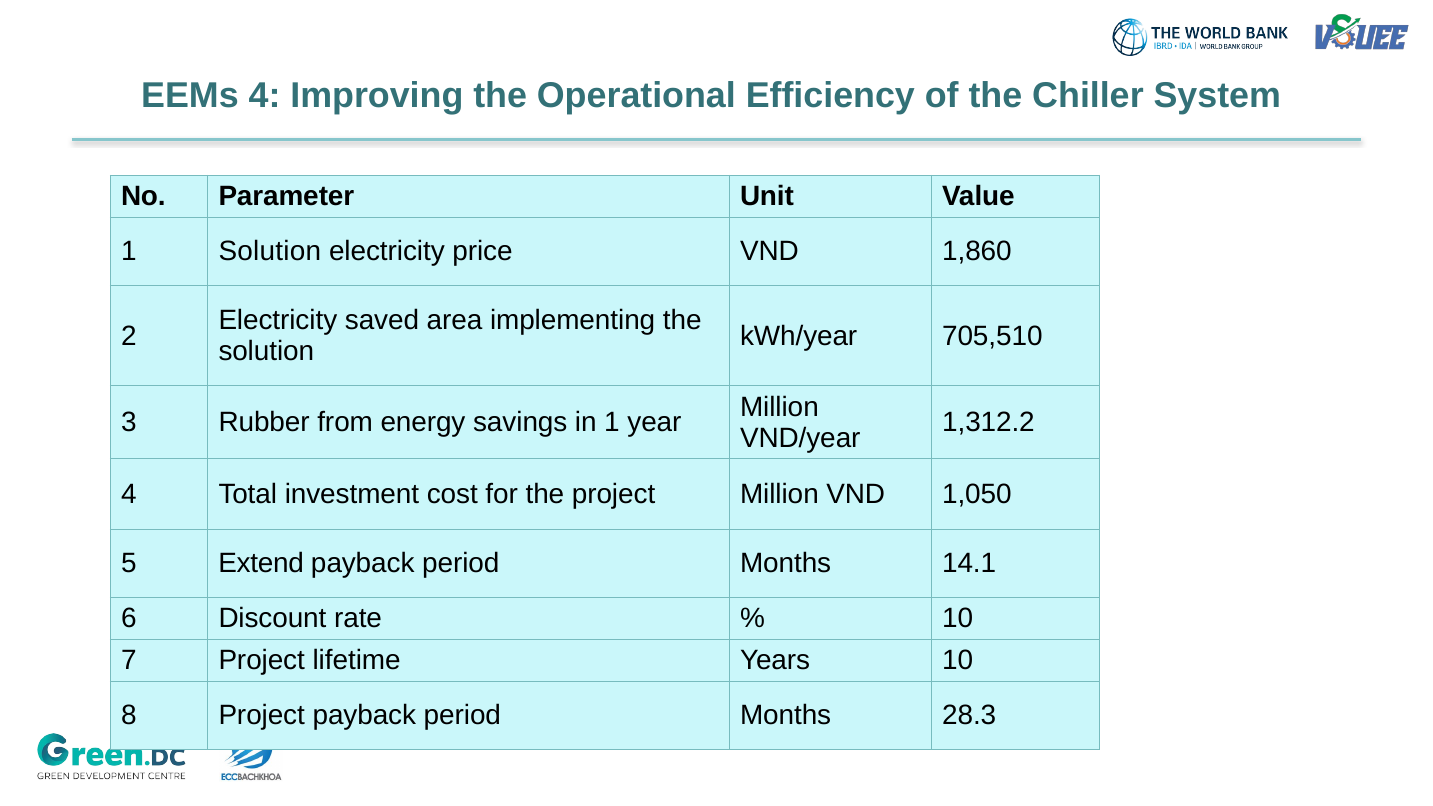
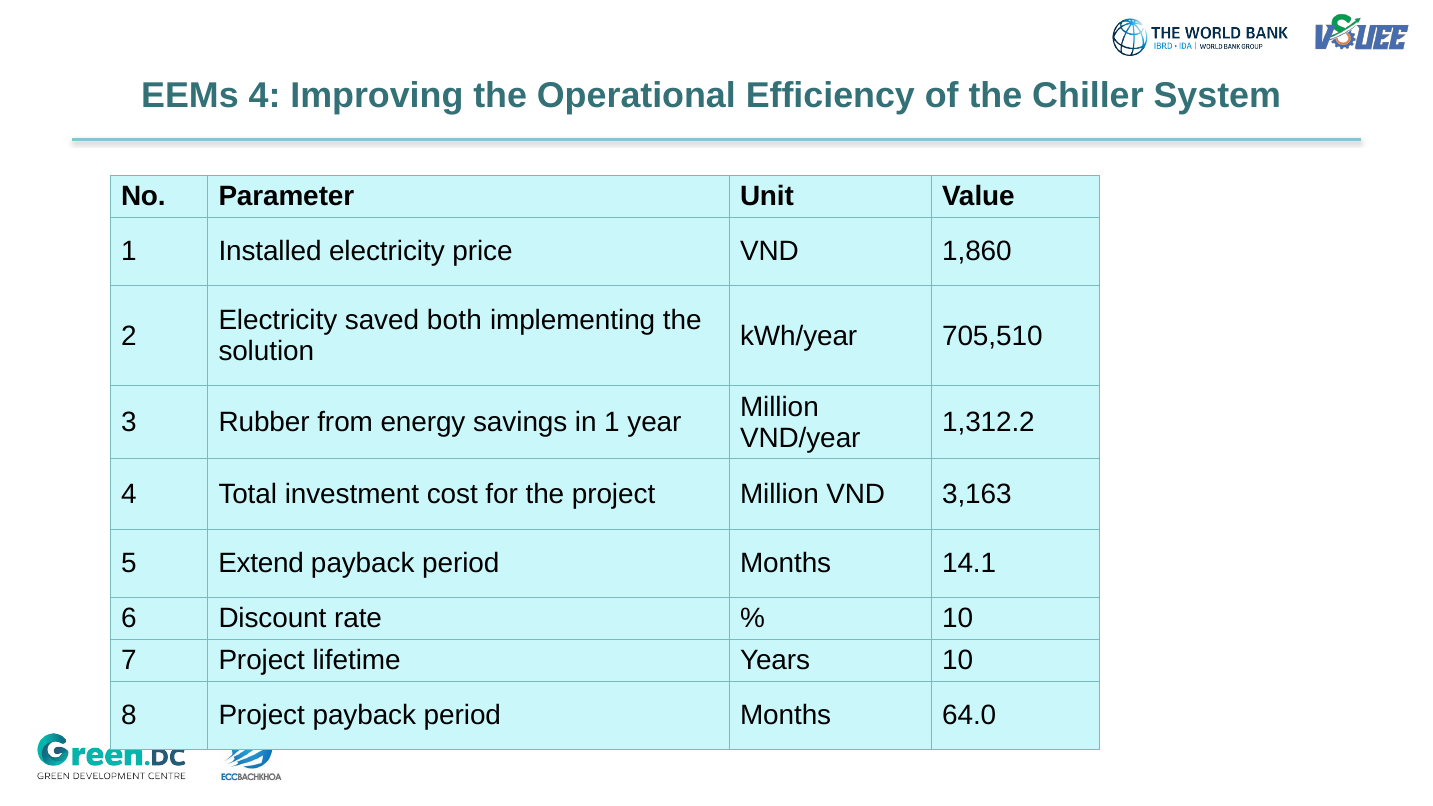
1 Solution: Solution -> Installed
area: area -> both
1,050: 1,050 -> 3,163
28.3: 28.3 -> 64.0
